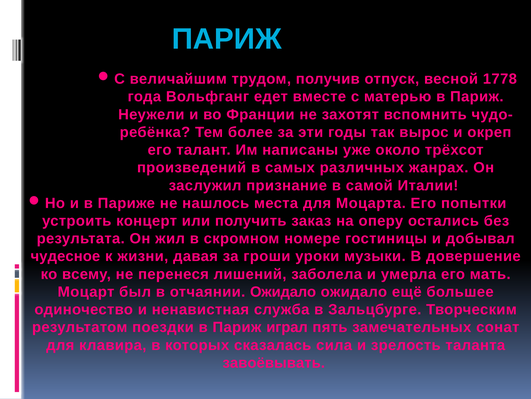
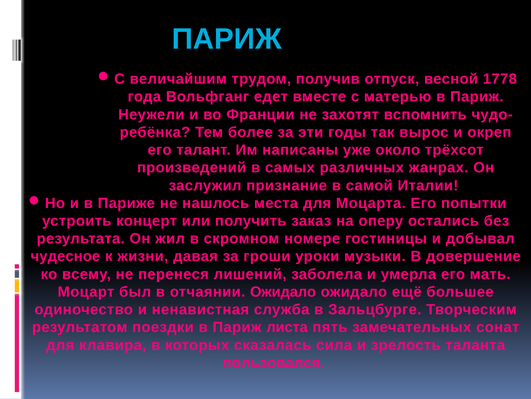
играл: играл -> листа
завоёвывать: завоёвывать -> пользовался
